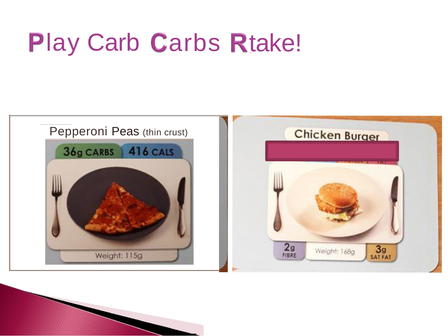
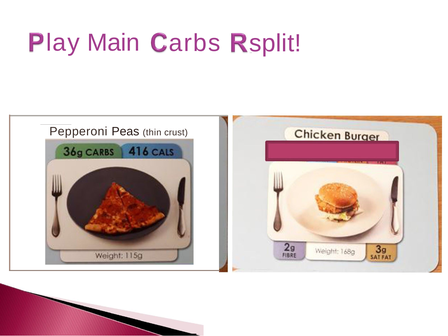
Carb: Carb -> Main
take: take -> split
